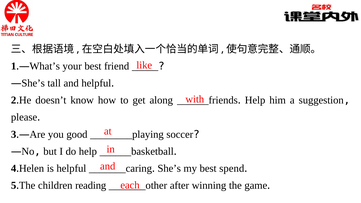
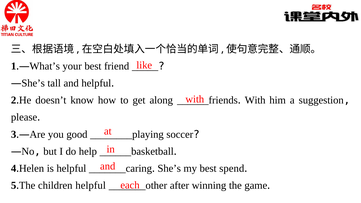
Help at (255, 100): Help -> With
children reading: reading -> helpful
